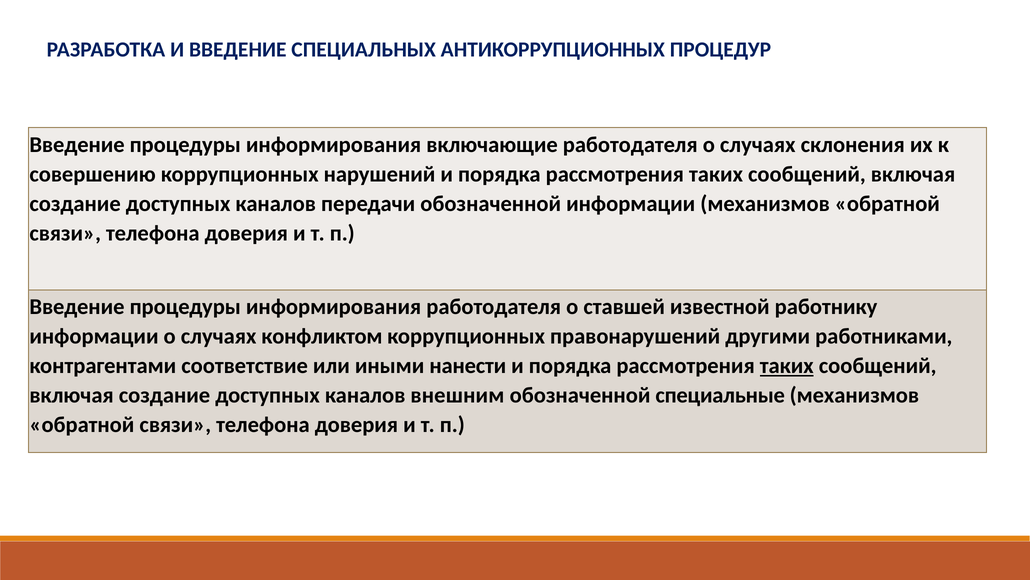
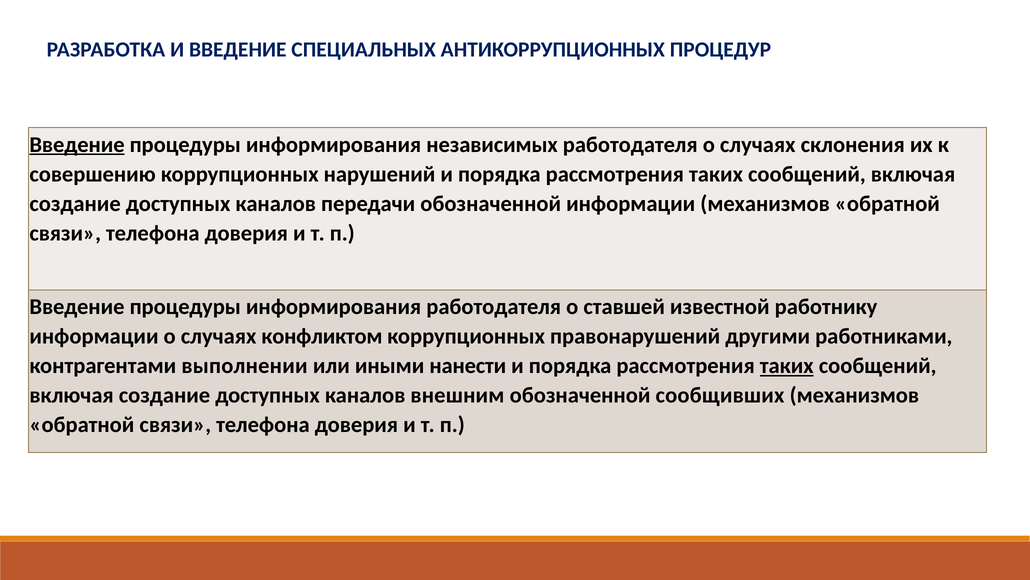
Введение at (77, 145) underline: none -> present
включающие: включающие -> независимых
соответствие: соответствие -> выполнении
специальные: специальные -> сообщивших
